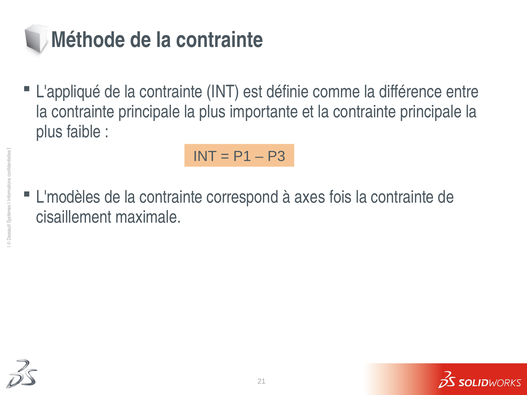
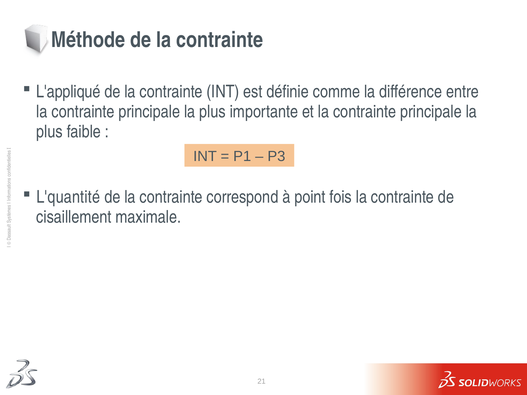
L'modèles: L'modèles -> L'quantité
axes: axes -> point
